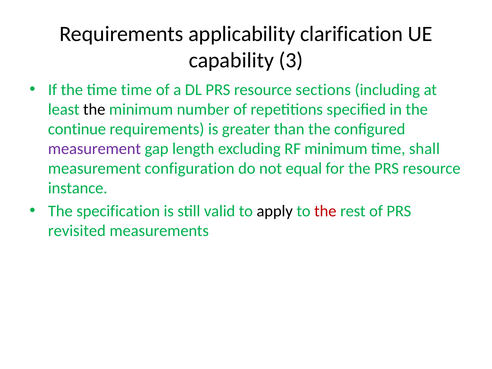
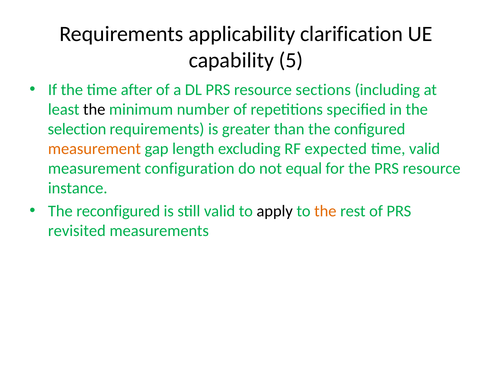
3: 3 -> 5
time time: time -> after
continue: continue -> selection
measurement at (94, 149) colour: purple -> orange
RF minimum: minimum -> expected
time shall: shall -> valid
specification: specification -> reconfigured
the at (325, 211) colour: red -> orange
